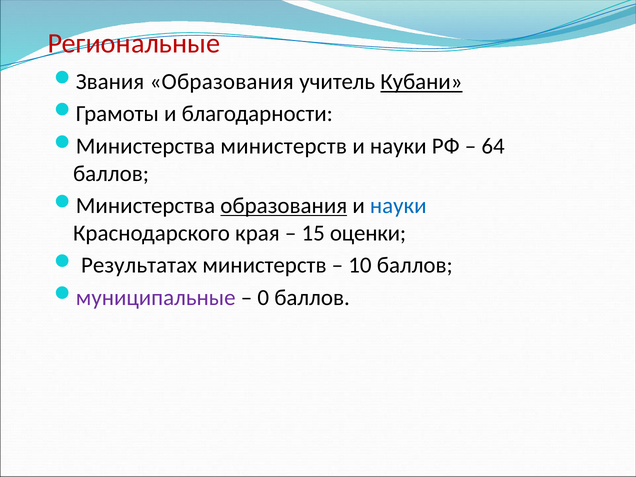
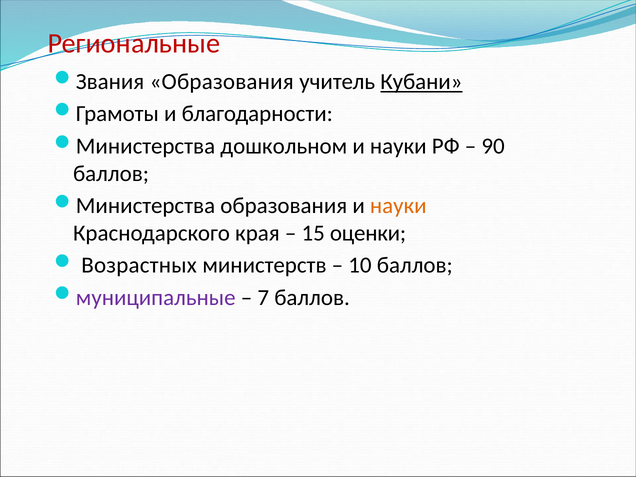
Министерства министерств: министерств -> дошкольном
64: 64 -> 90
образования at (284, 206) underline: present -> none
науки at (398, 206) colour: blue -> orange
Результатах: Результатах -> Возрастных
0: 0 -> 7
